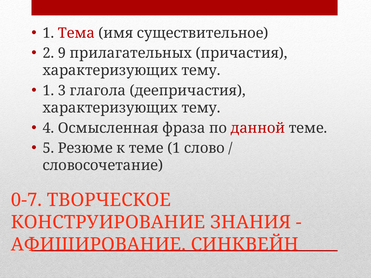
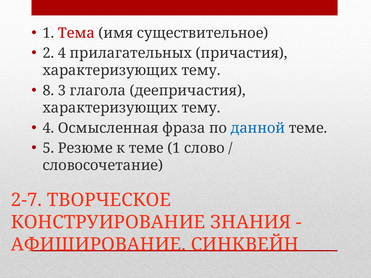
2 9: 9 -> 4
1 at (48, 91): 1 -> 8
данной colour: red -> blue
0-7: 0-7 -> 2-7
